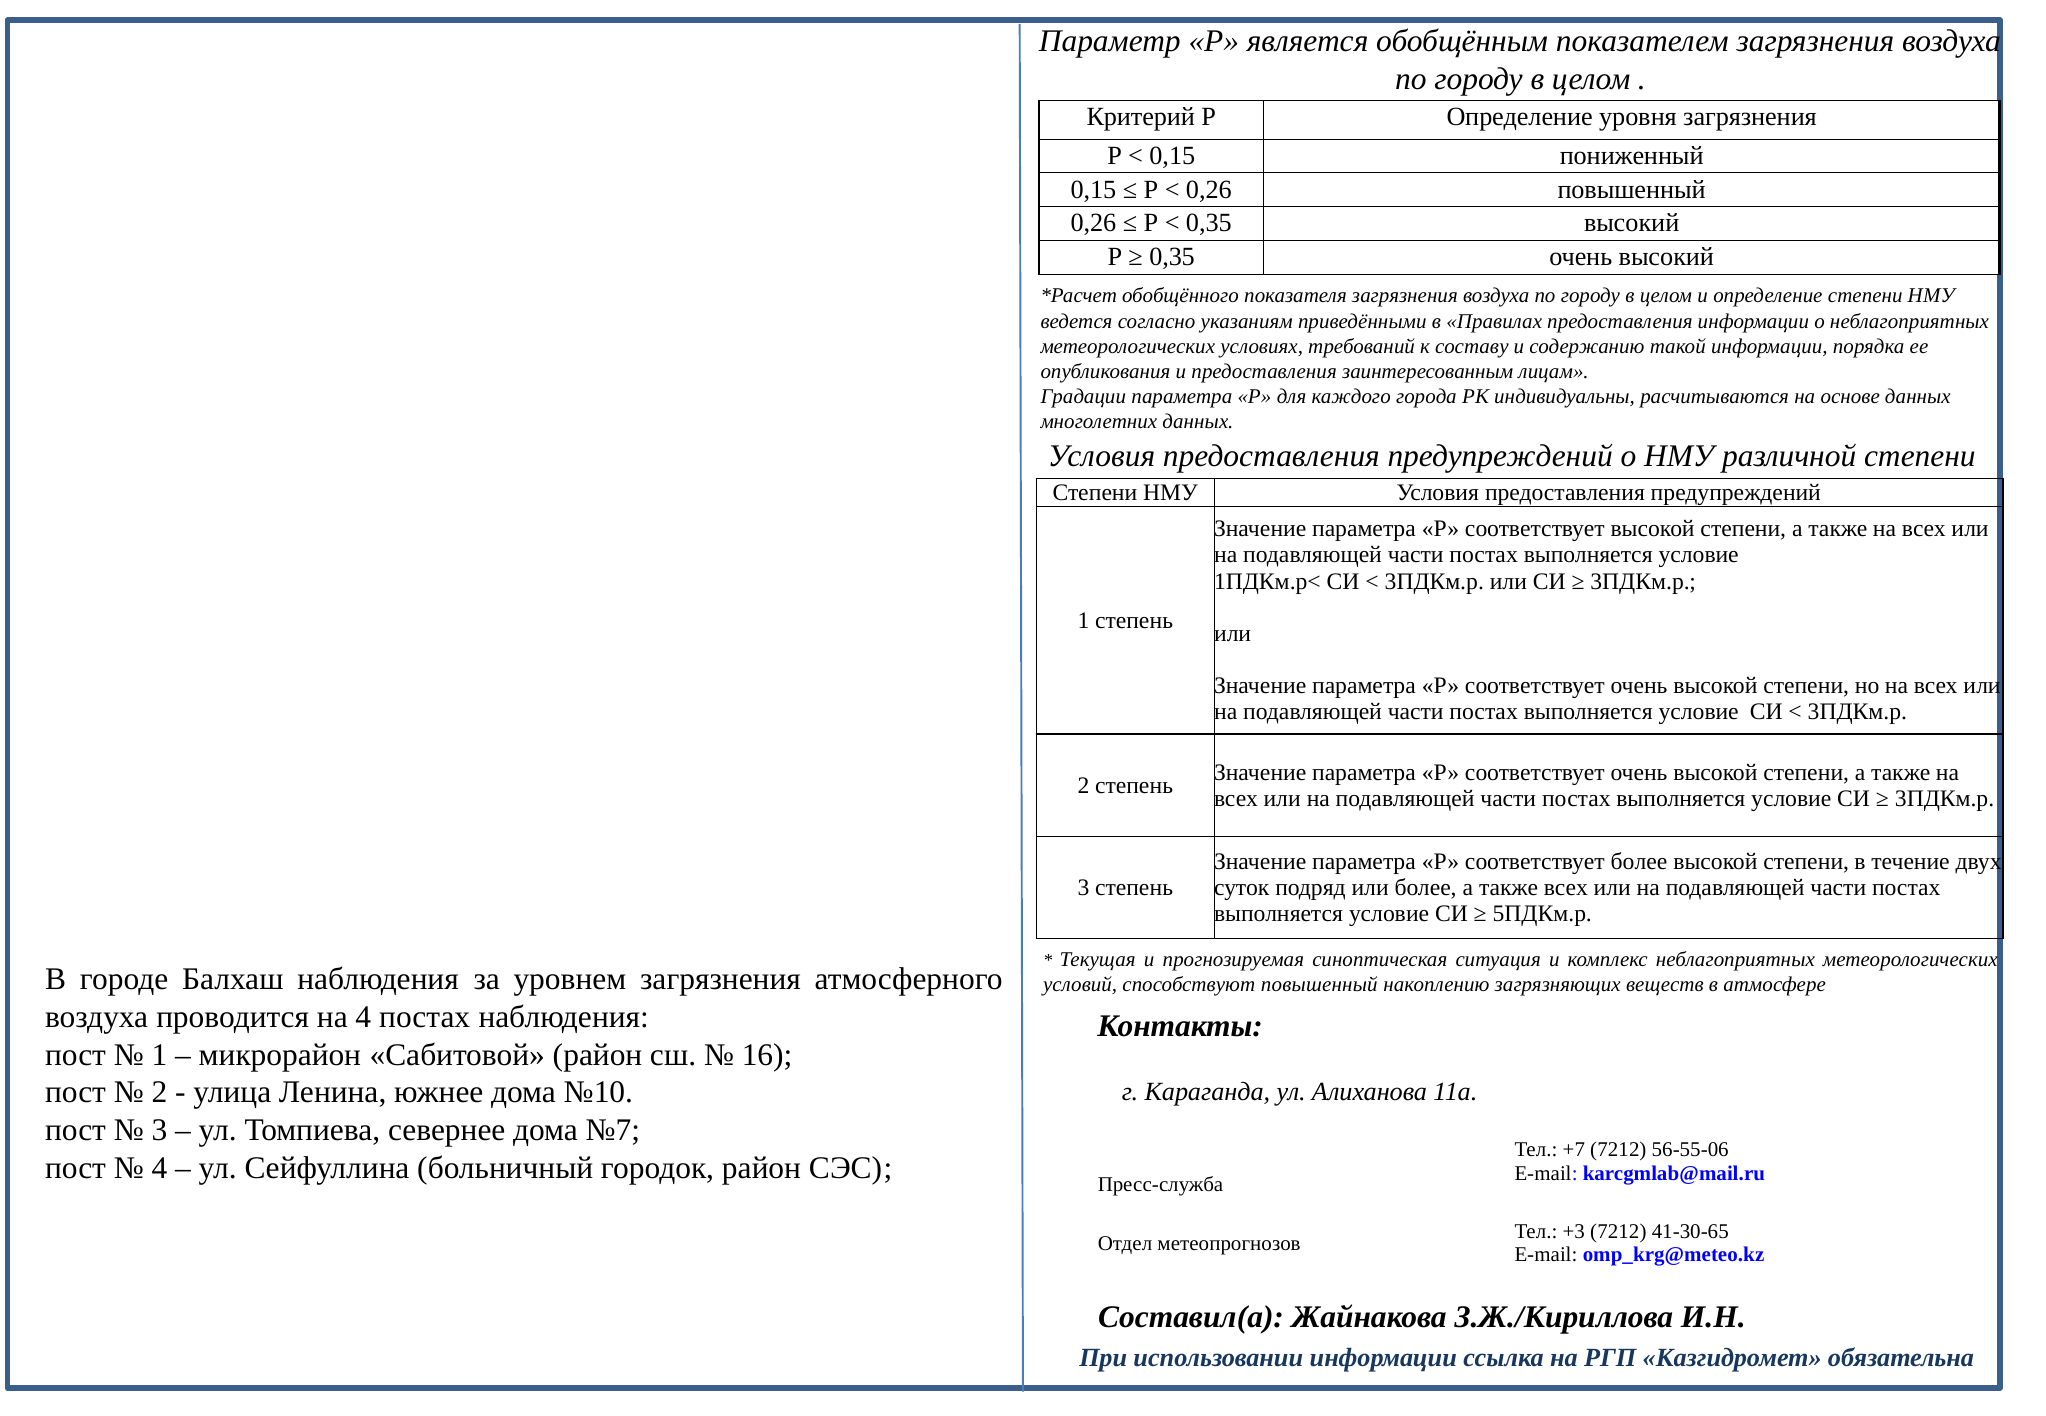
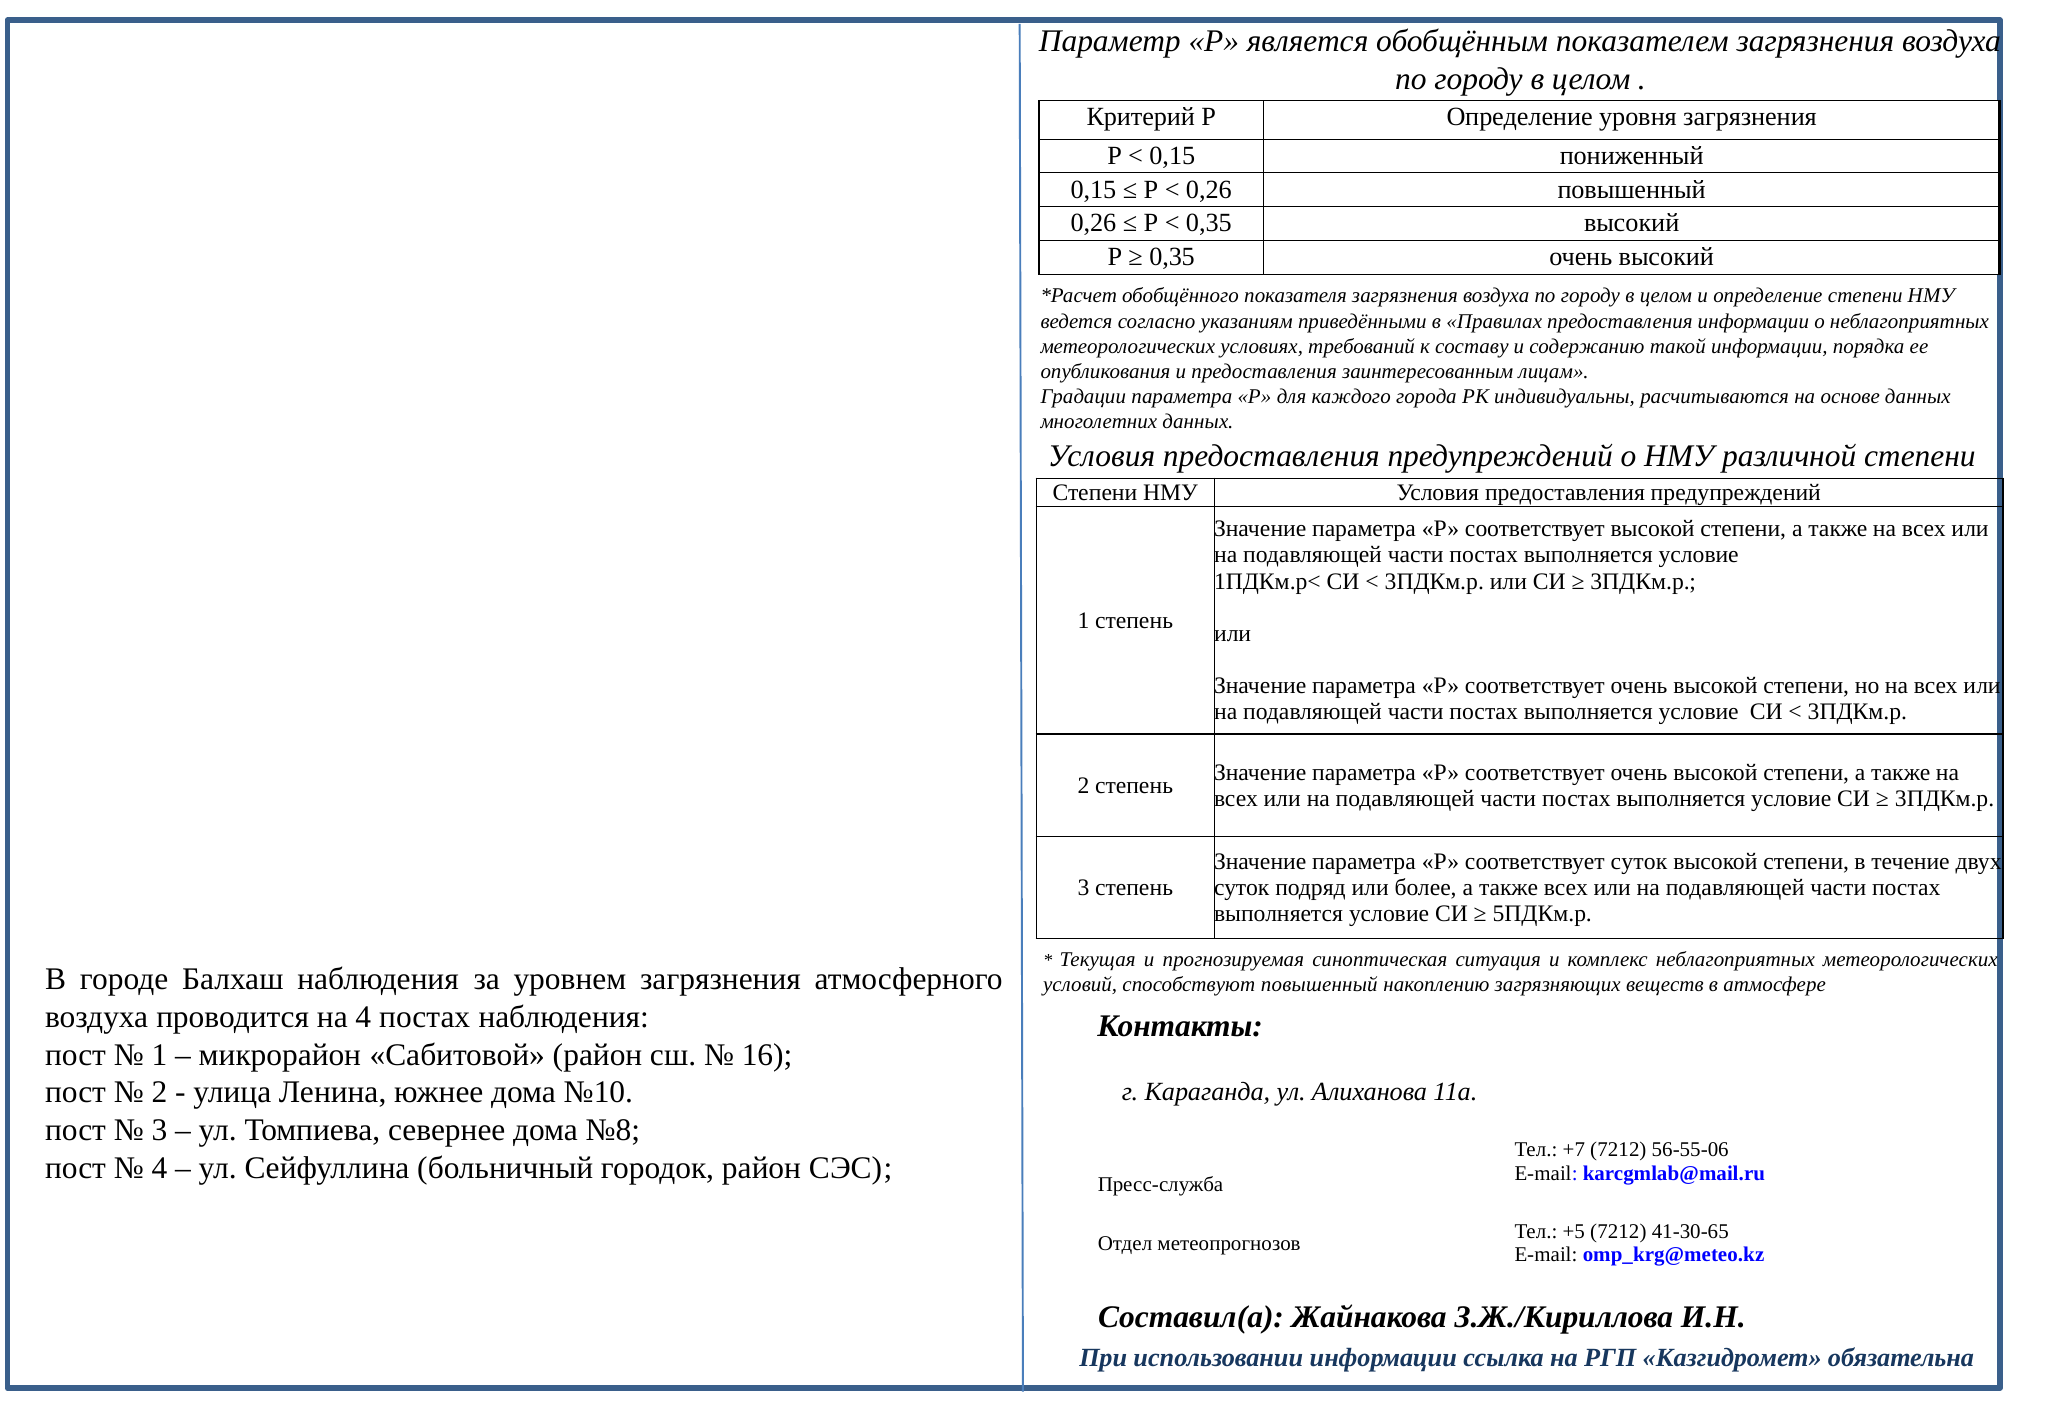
соответствует более: более -> суток
№7: №7 -> №8
+3: +3 -> +5
